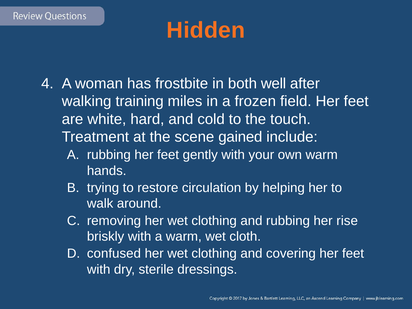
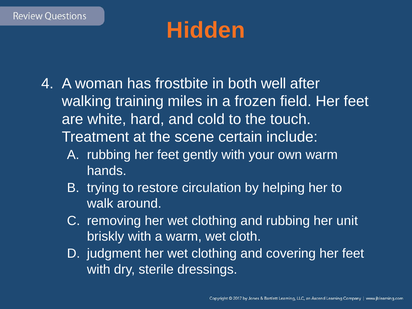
gained: gained -> certain
rise: rise -> unit
confused: confused -> judgment
